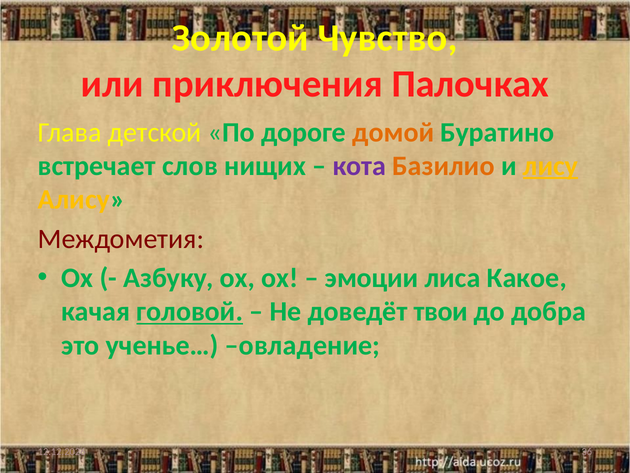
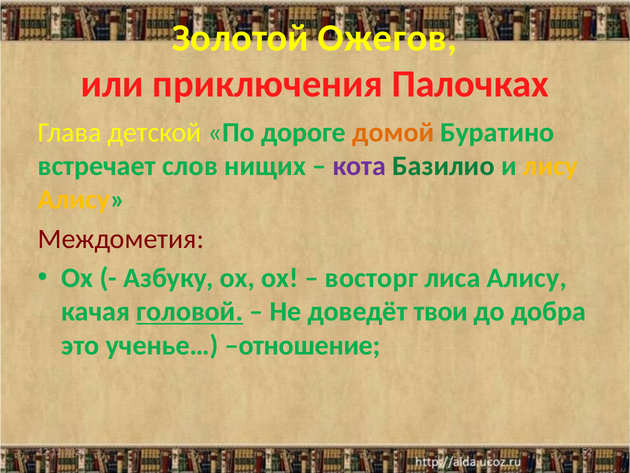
Чувство: Чувство -> Ожегов
Базилио colour: orange -> green
лису underline: present -> none
эмоции: эмоции -> восторг
лиса Какое: Какое -> Алису
овладение: овладение -> отношение
36: 36 -> 52
